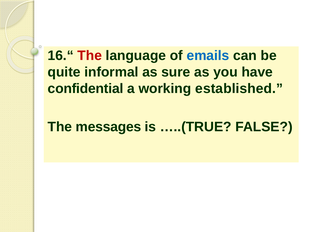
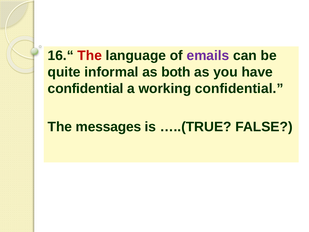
emails colour: blue -> purple
sure: sure -> both
working established: established -> confidential
